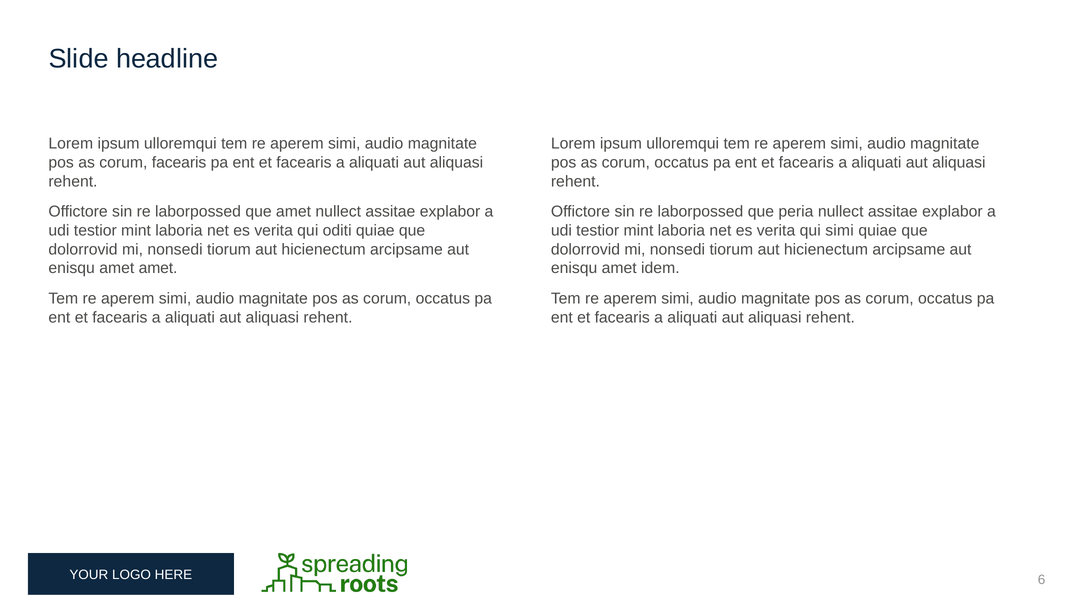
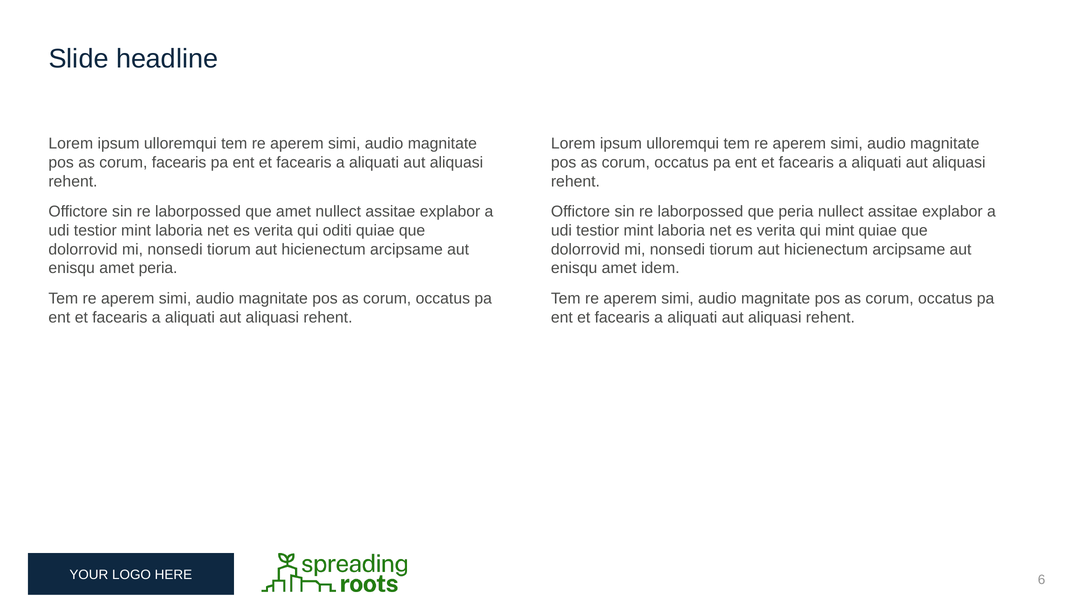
qui simi: simi -> mint
amet amet: amet -> peria
